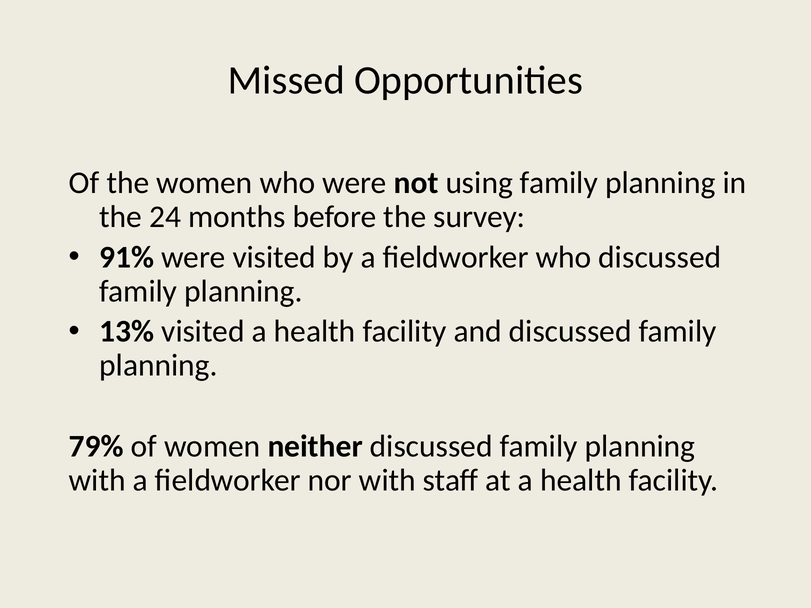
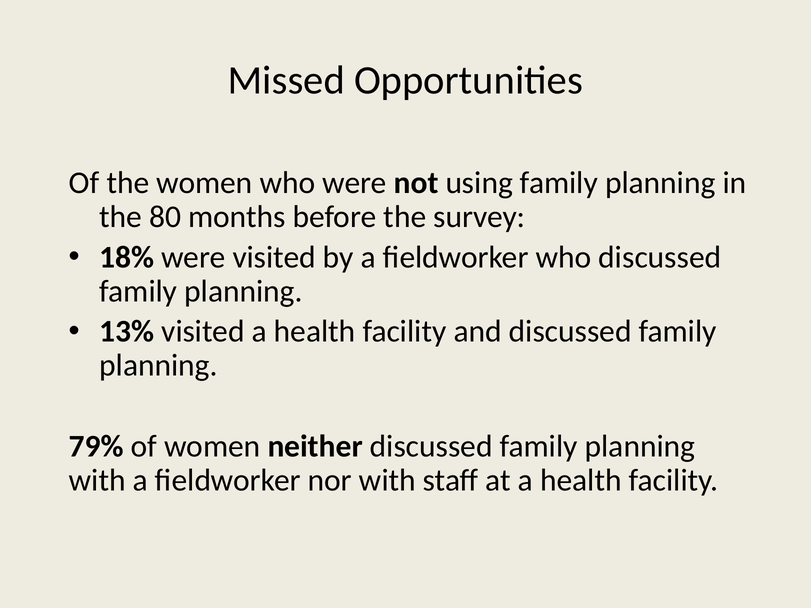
24: 24 -> 80
91%: 91% -> 18%
